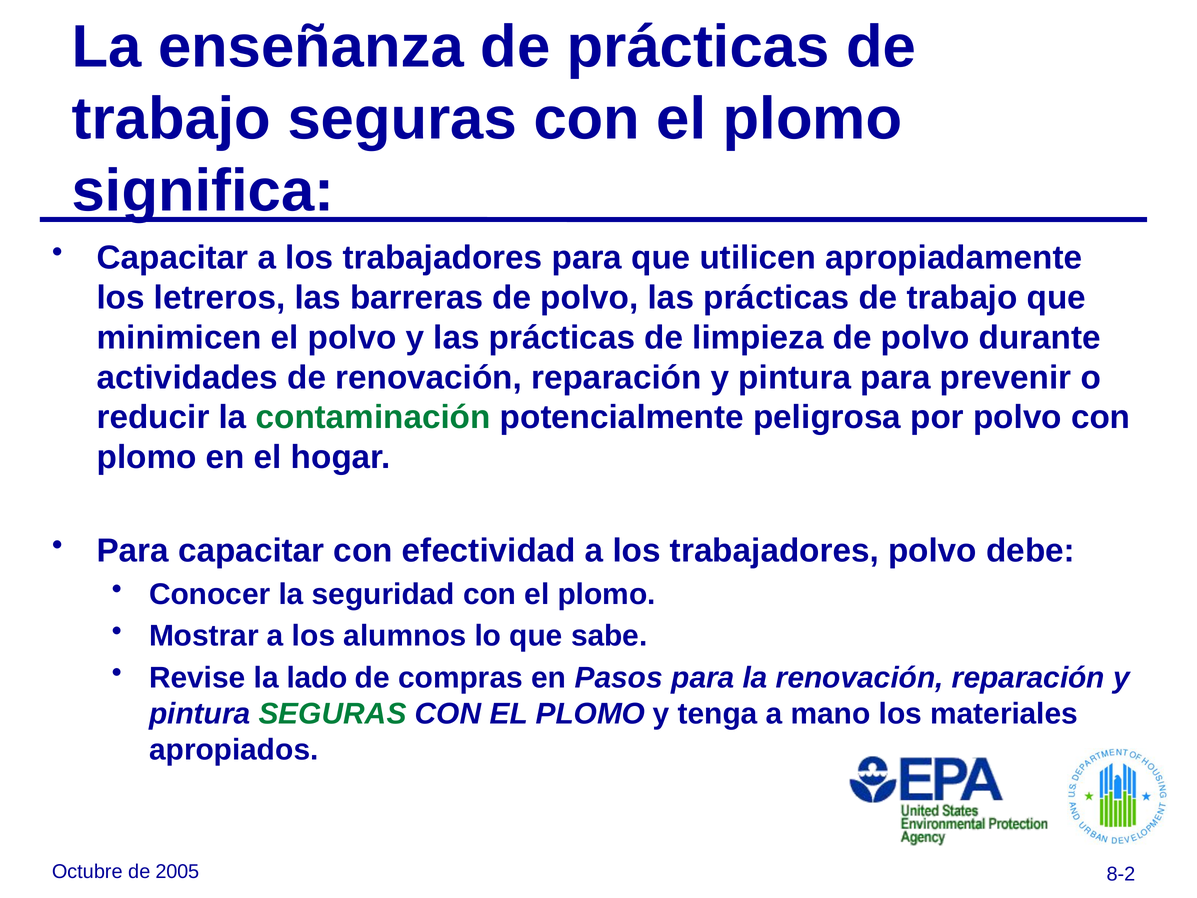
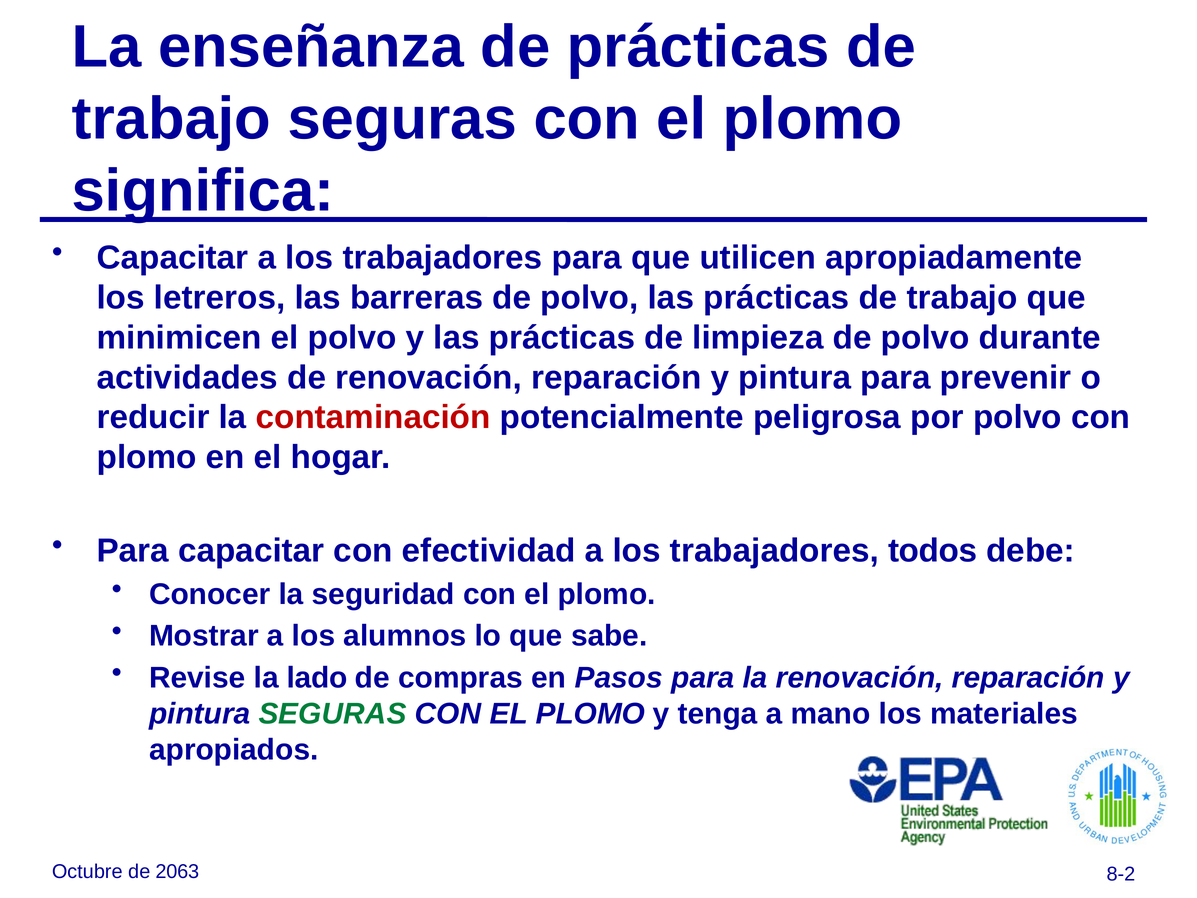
contaminación colour: green -> red
trabajadores polvo: polvo -> todos
2005: 2005 -> 2063
